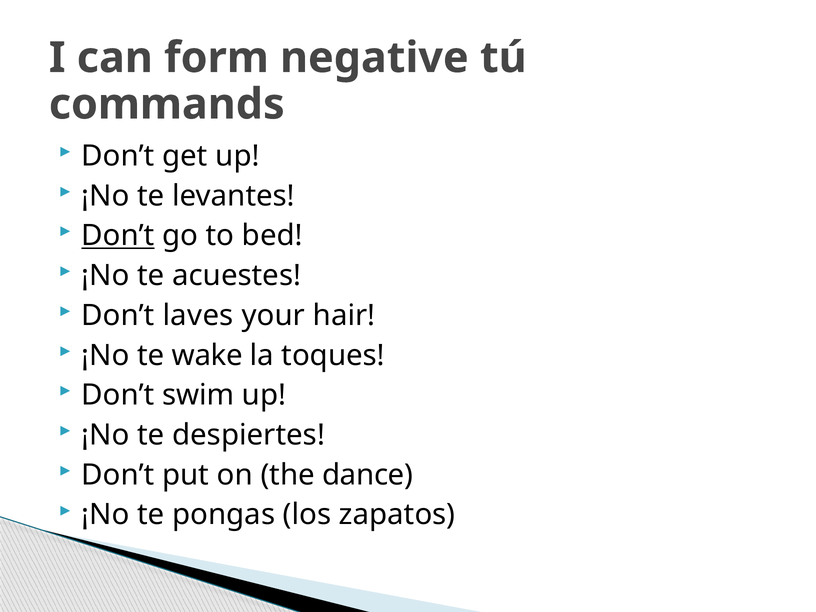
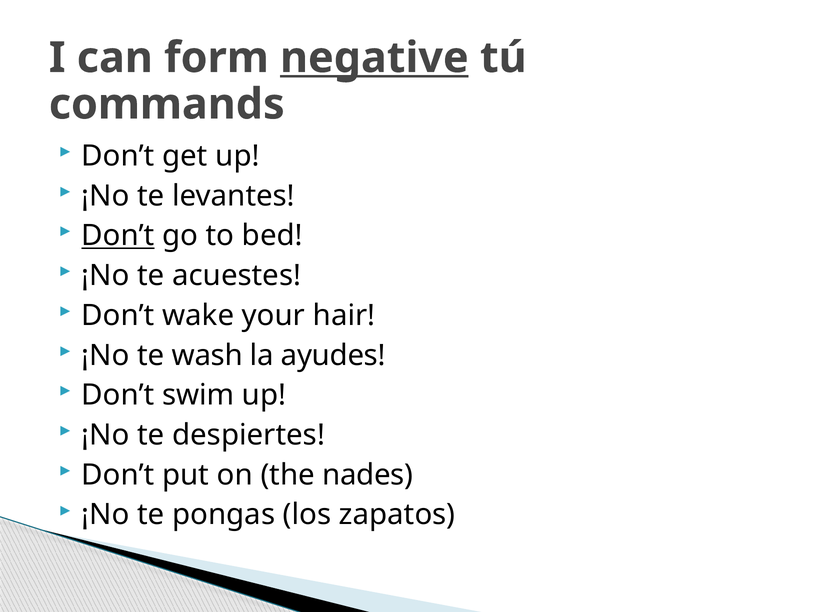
negative underline: none -> present
laves: laves -> wake
wake: wake -> wash
toques: toques -> ayudes
dance: dance -> nades
